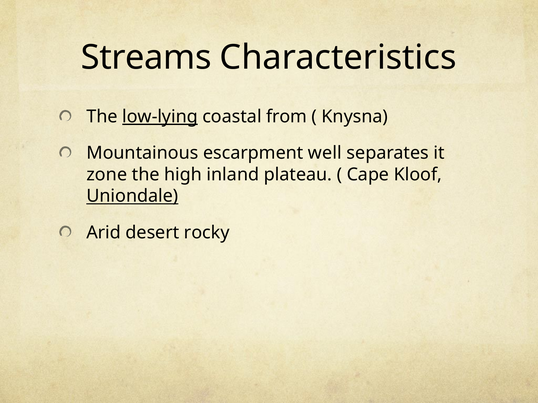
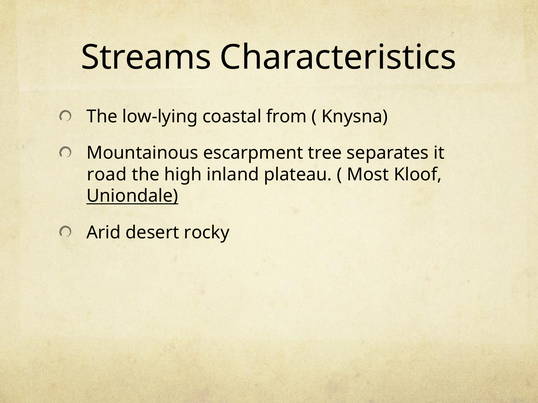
low-lying underline: present -> none
well: well -> tree
zone: zone -> road
Cape: Cape -> Most
